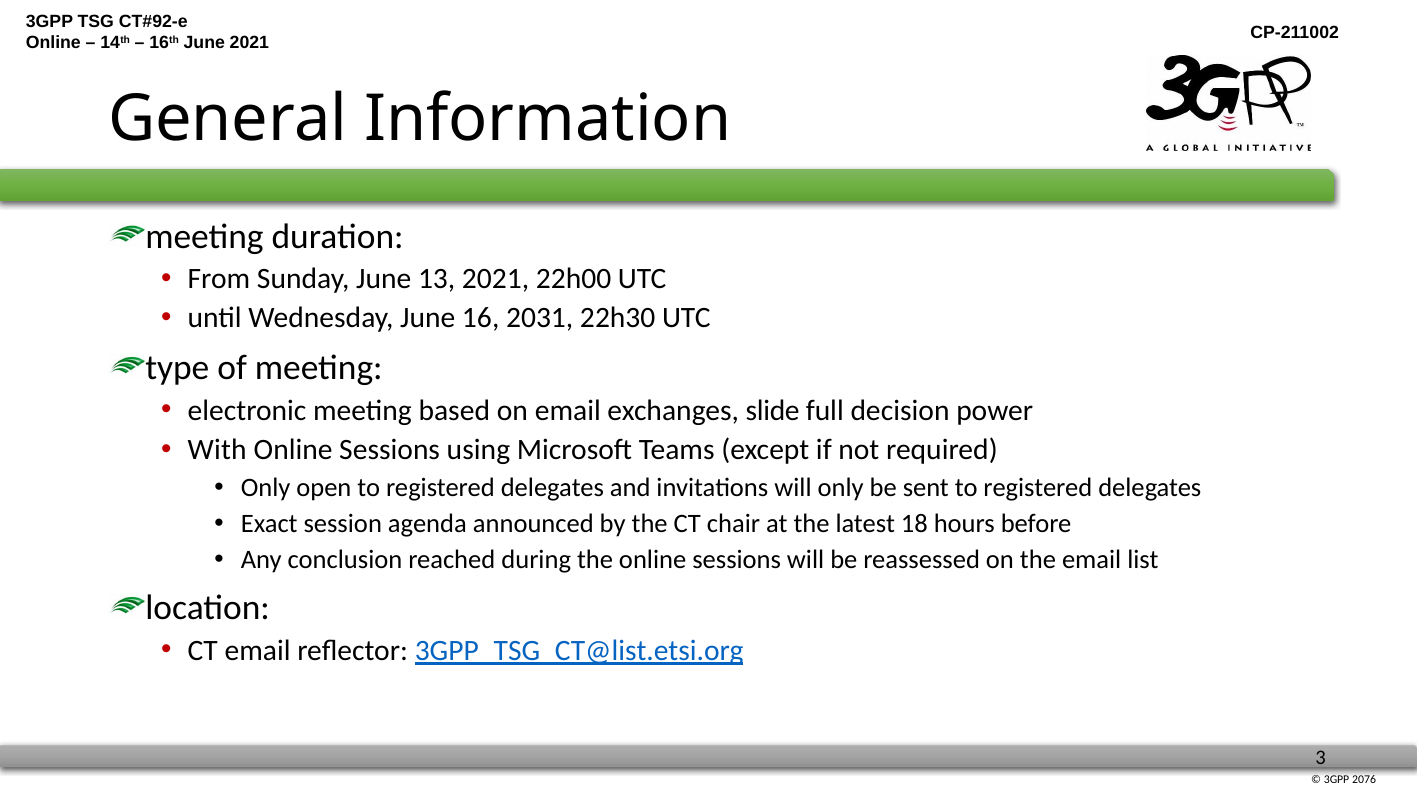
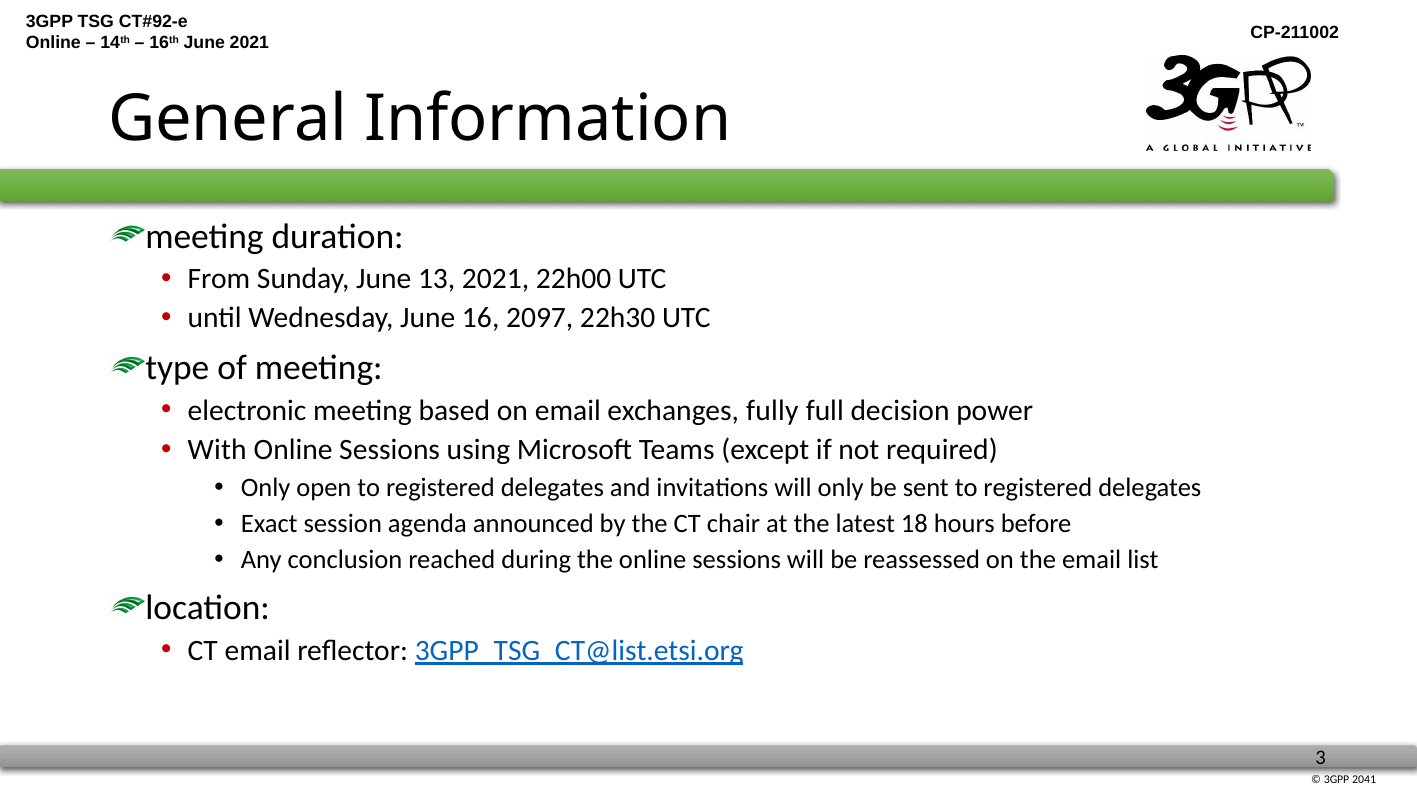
2031: 2031 -> 2097
slide: slide -> fully
2076: 2076 -> 2041
